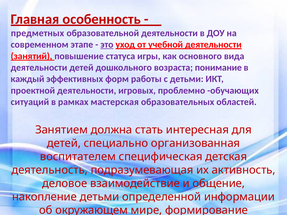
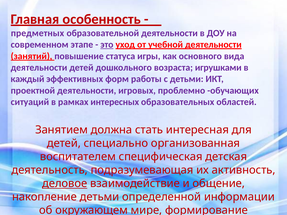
понимание: понимание -> игрушками
мастерская: мастерская -> интересных
деловое underline: none -> present
